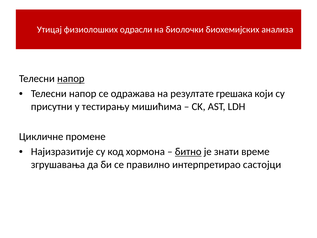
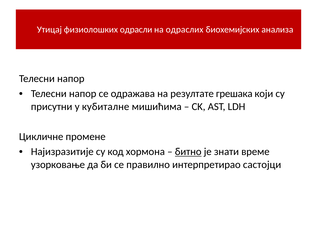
биолочки: биолочки -> одраслих
напор at (71, 79) underline: present -> none
тестирању: тестирању -> кубиталне
згрушавања: згрушавања -> узорковање
